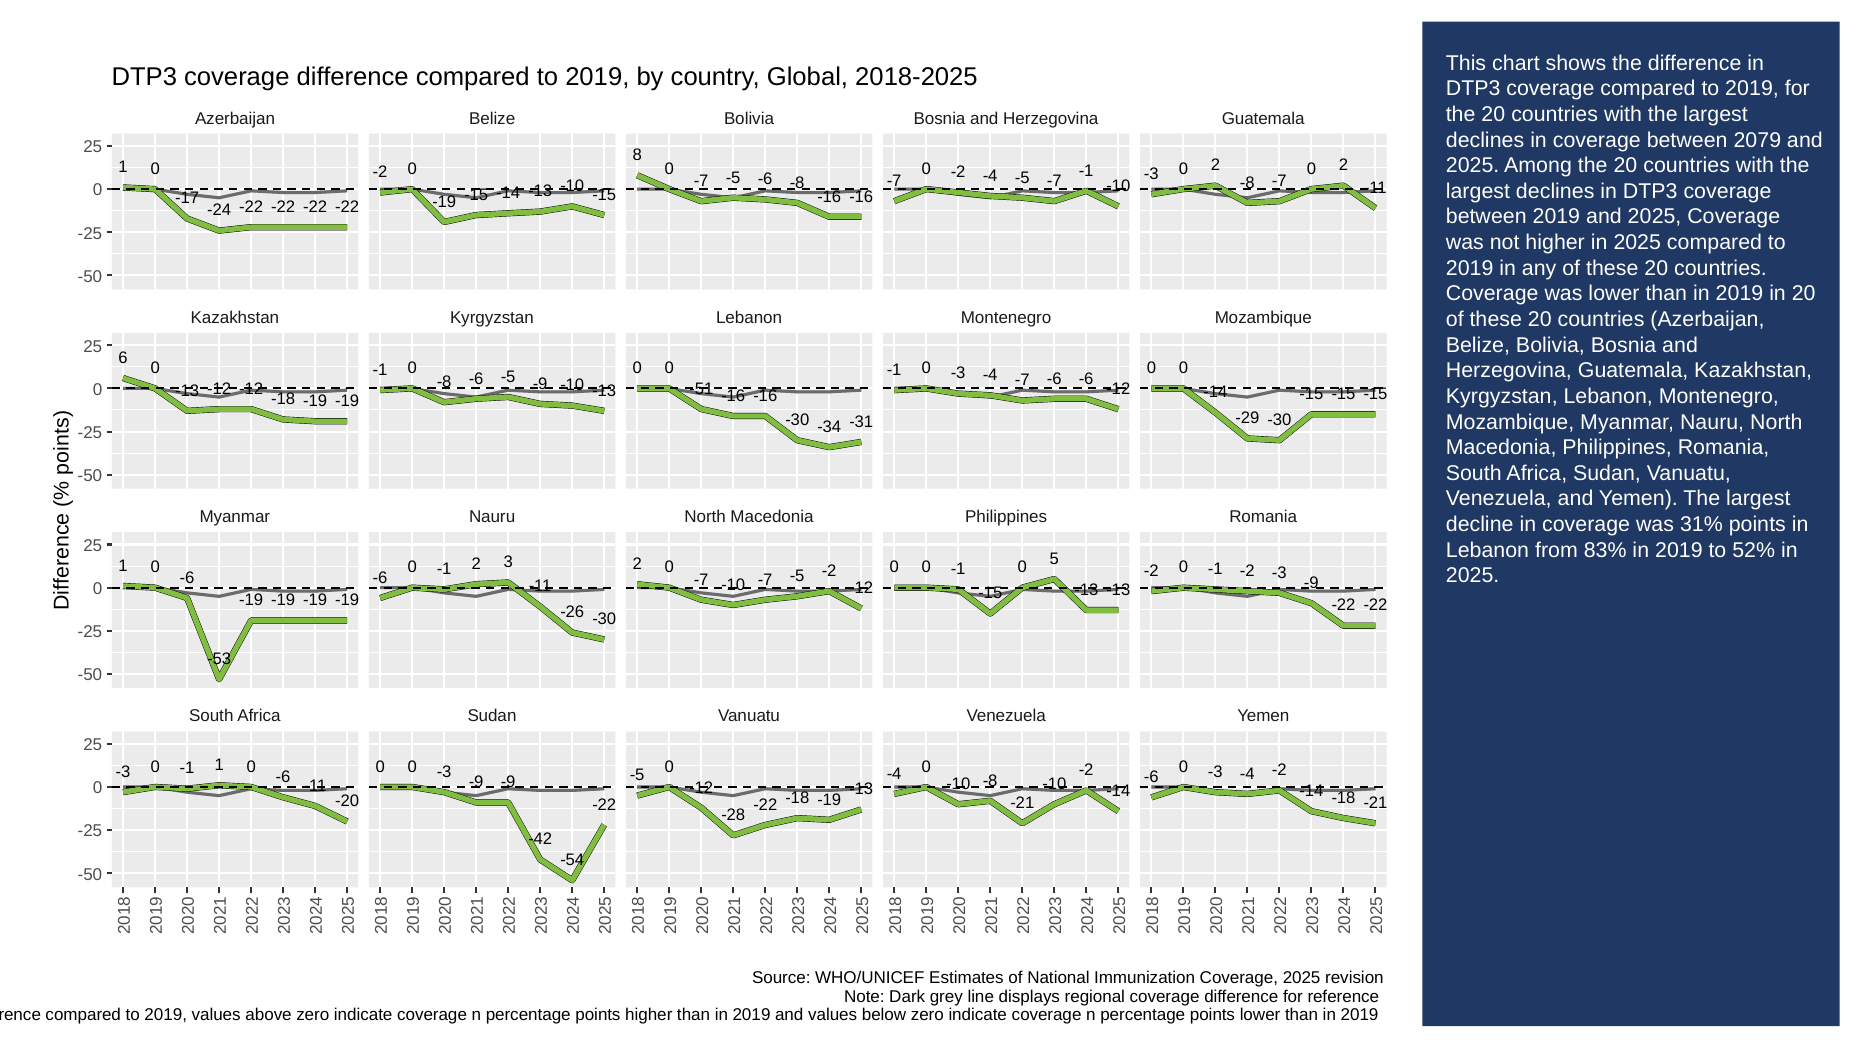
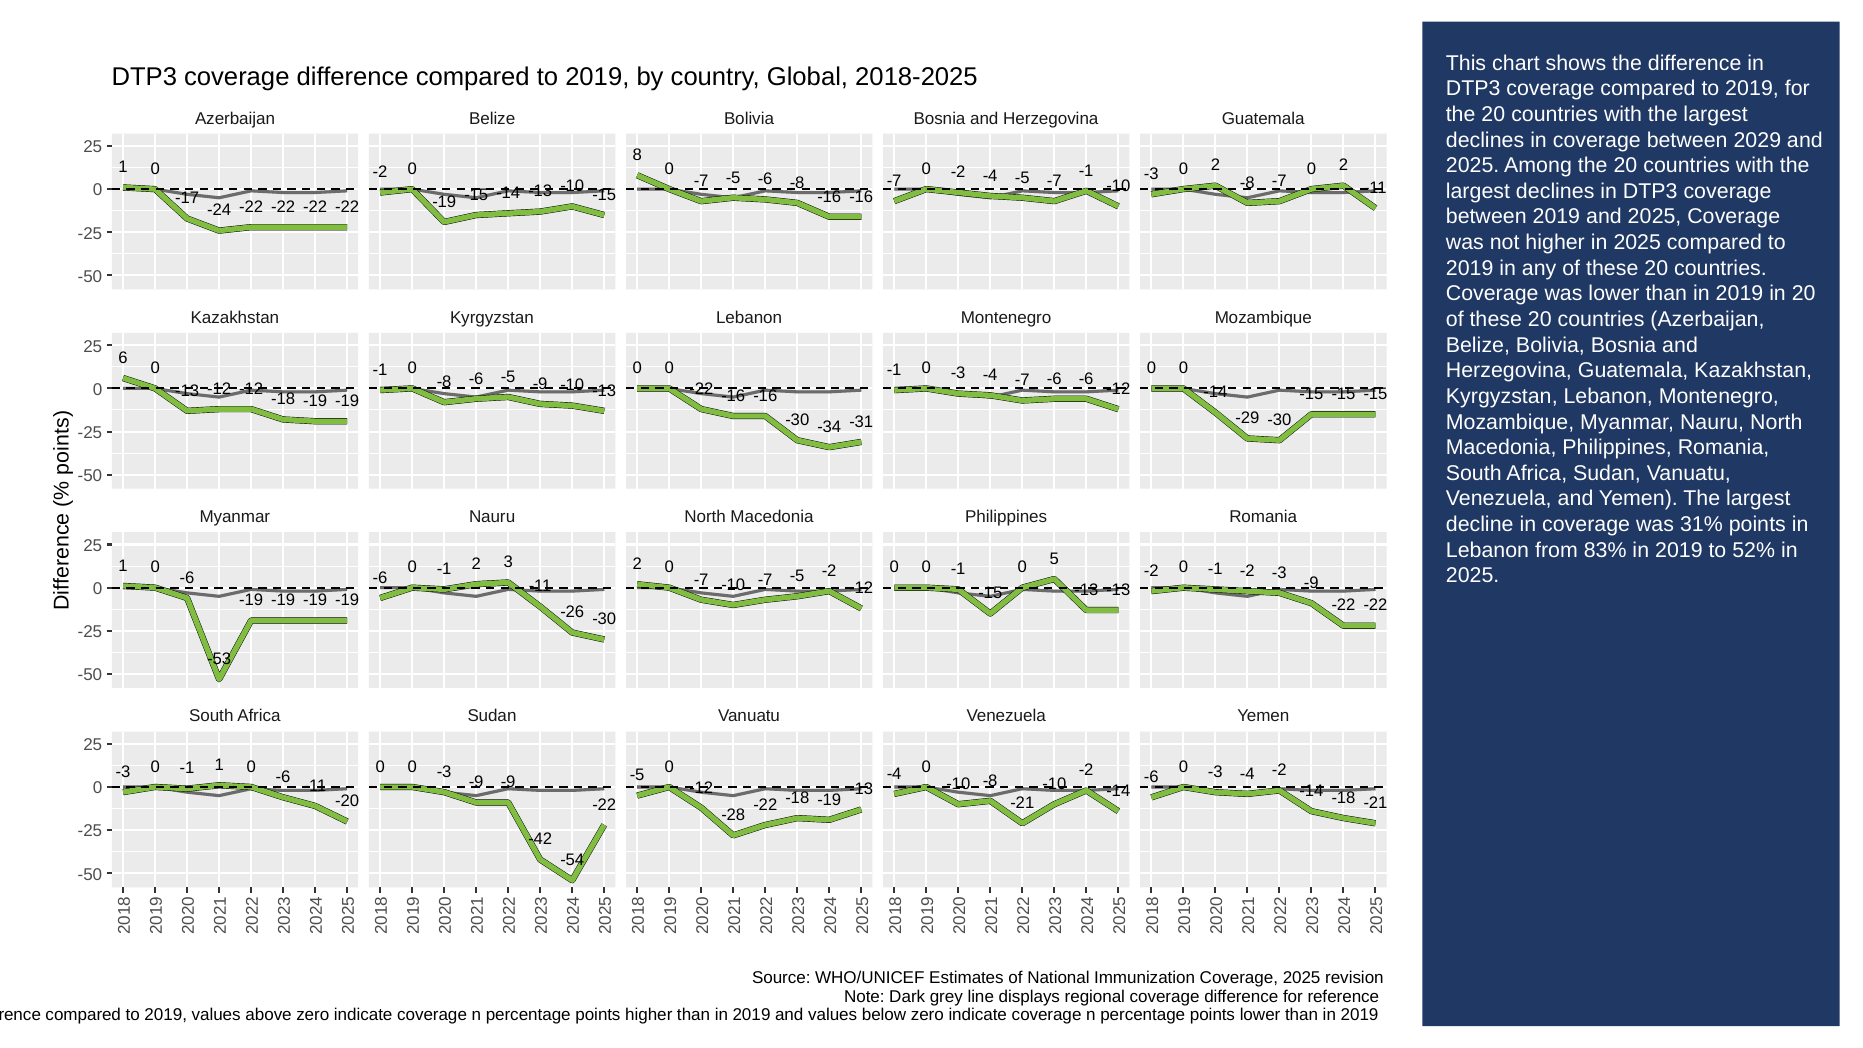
2079: 2079 -> 2029
-51 at (701, 389): -51 -> -22
